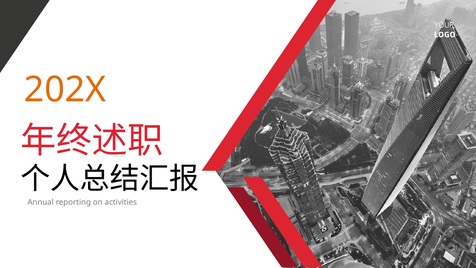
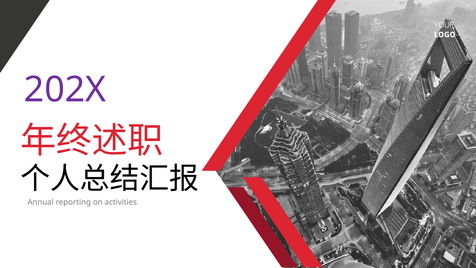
202X colour: orange -> purple
